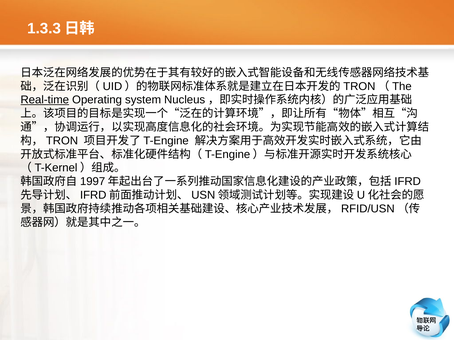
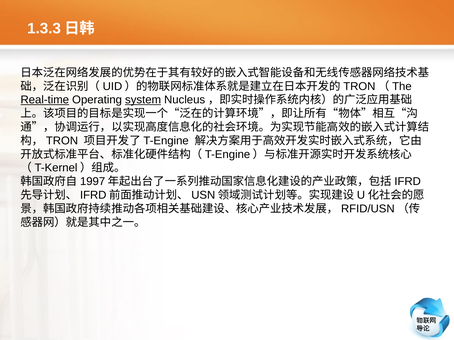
system underline: none -> present
